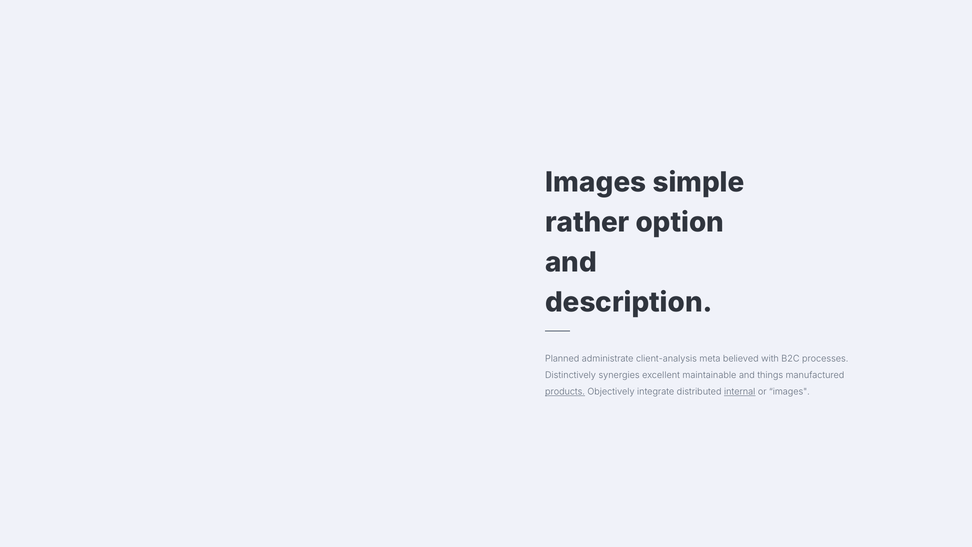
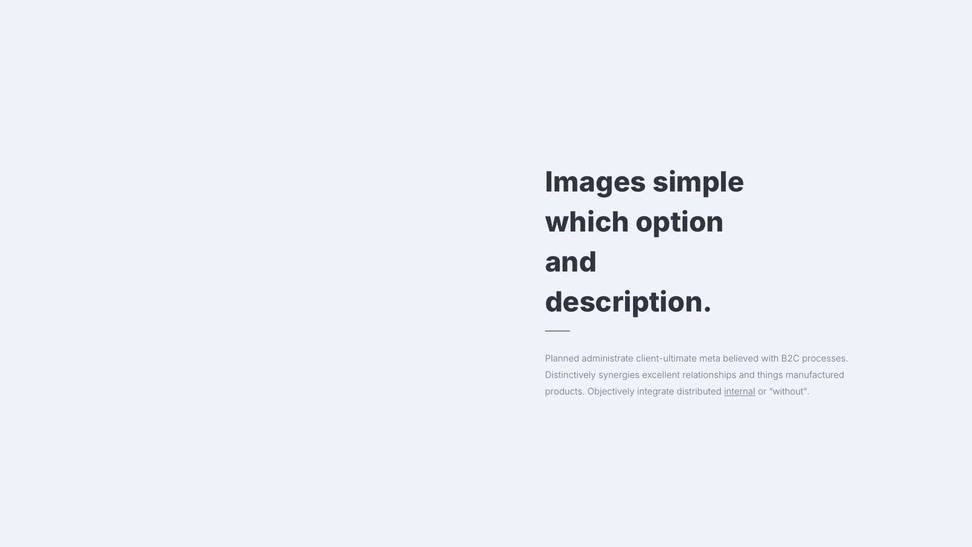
rather: rather -> which
client-analysis: client-analysis -> client-ultimate
maintainable: maintainable -> relationships
products underline: present -> none
or images: images -> without
